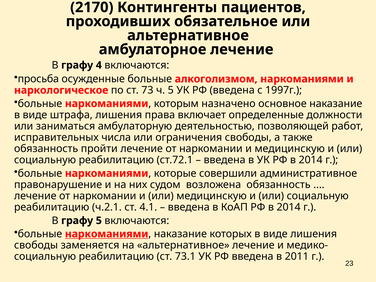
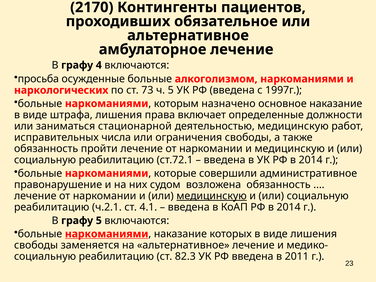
наркологическое: наркологическое -> наркологических
амбулаторную: амбулаторную -> стационарной
деятельностью позволяющей: позволяющей -> медицинскую
медицинскую at (212, 196) underline: none -> present
73.1: 73.1 -> 82.3
